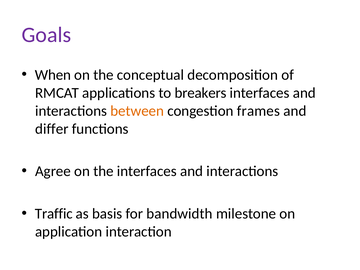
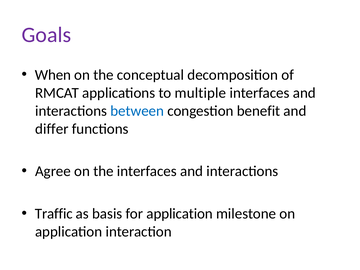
breakers: breakers -> multiple
between colour: orange -> blue
frames: frames -> benefit
for bandwidth: bandwidth -> application
